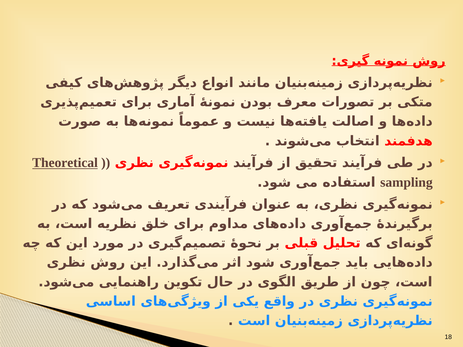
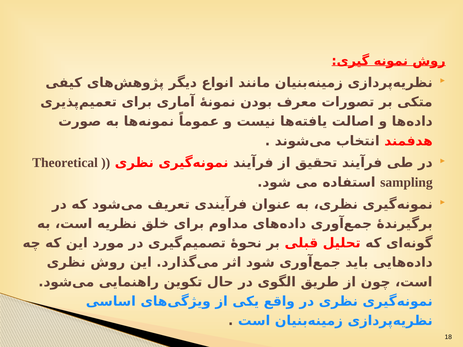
Theoretical underline: present -> none
